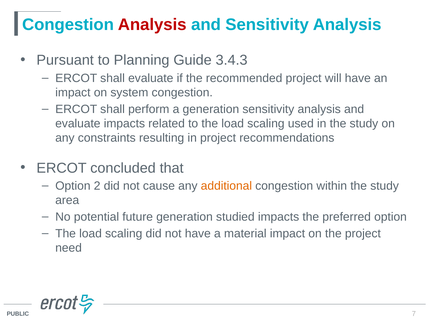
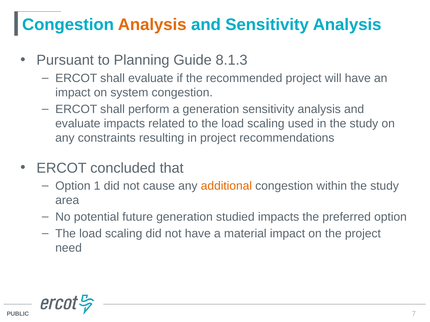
Analysis at (152, 25) colour: red -> orange
3.4.3: 3.4.3 -> 8.1.3
2: 2 -> 1
